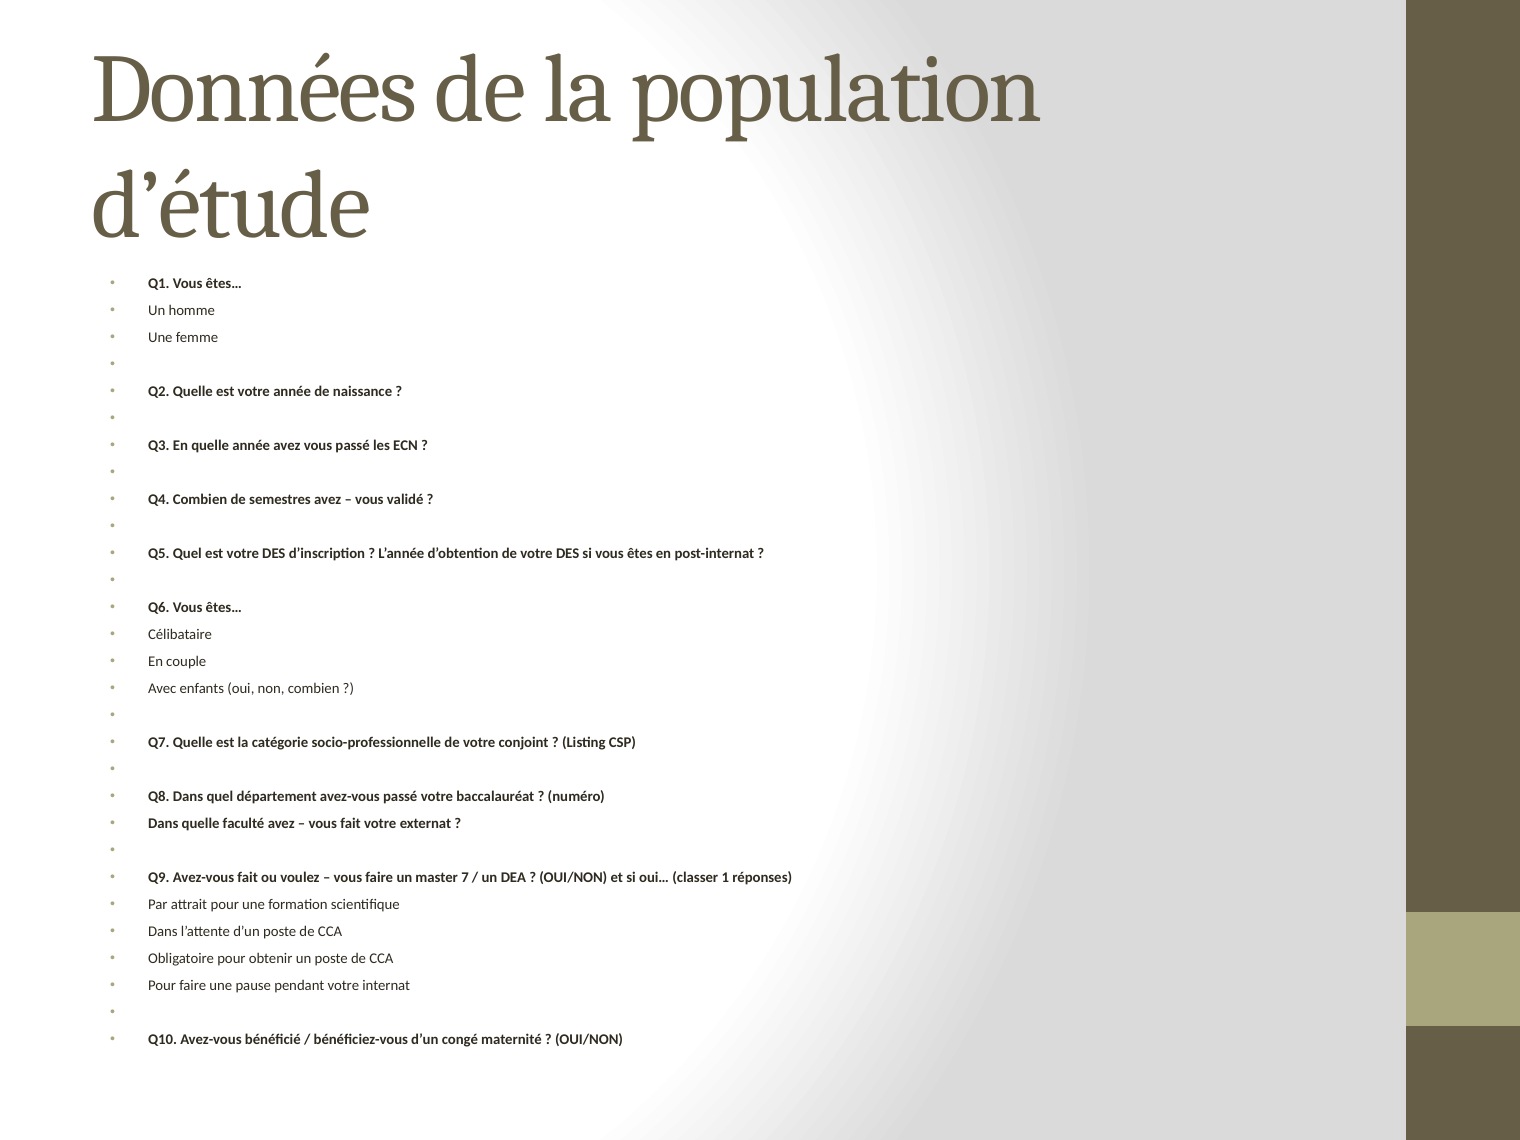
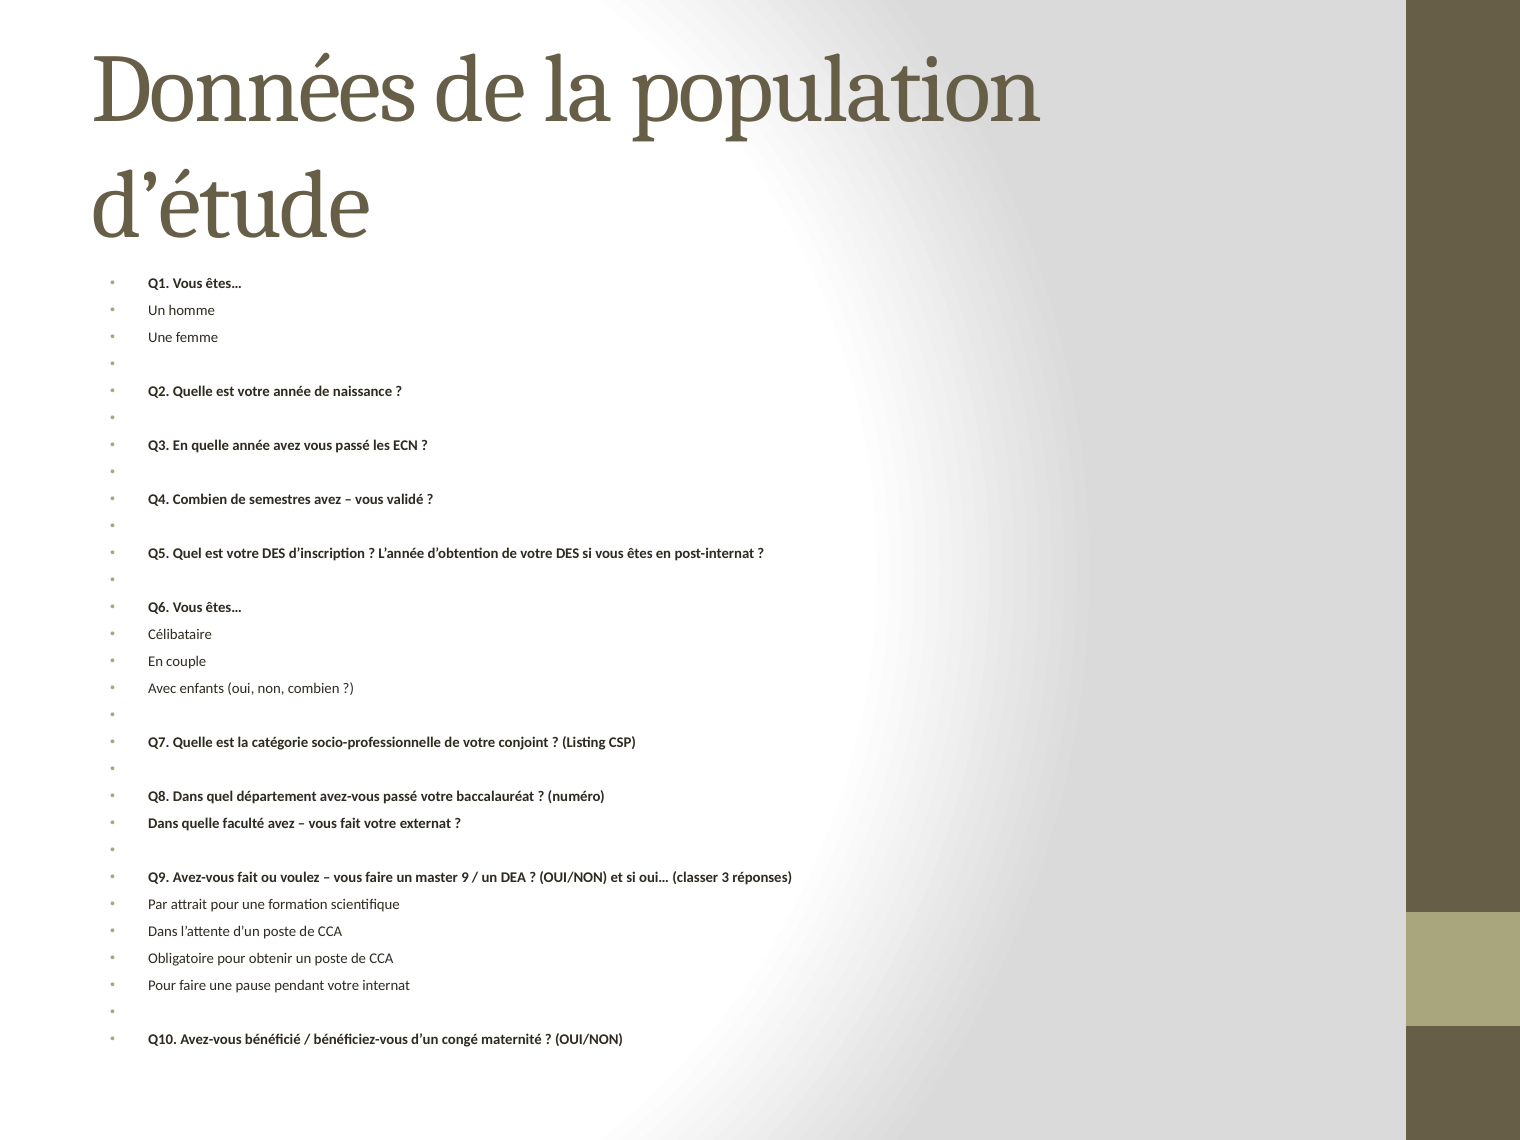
7: 7 -> 9
1: 1 -> 3
